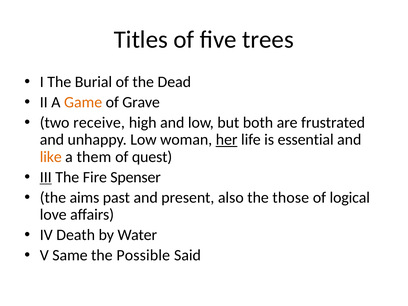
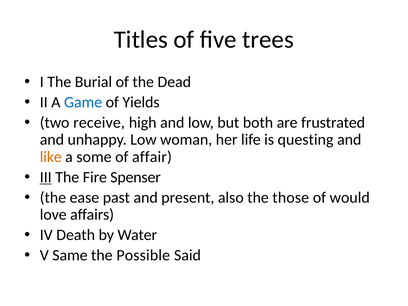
Game colour: orange -> blue
Grave: Grave -> Yields
her underline: present -> none
essential: essential -> questing
them: them -> some
quest: quest -> affair
aims: aims -> ease
logical: logical -> would
